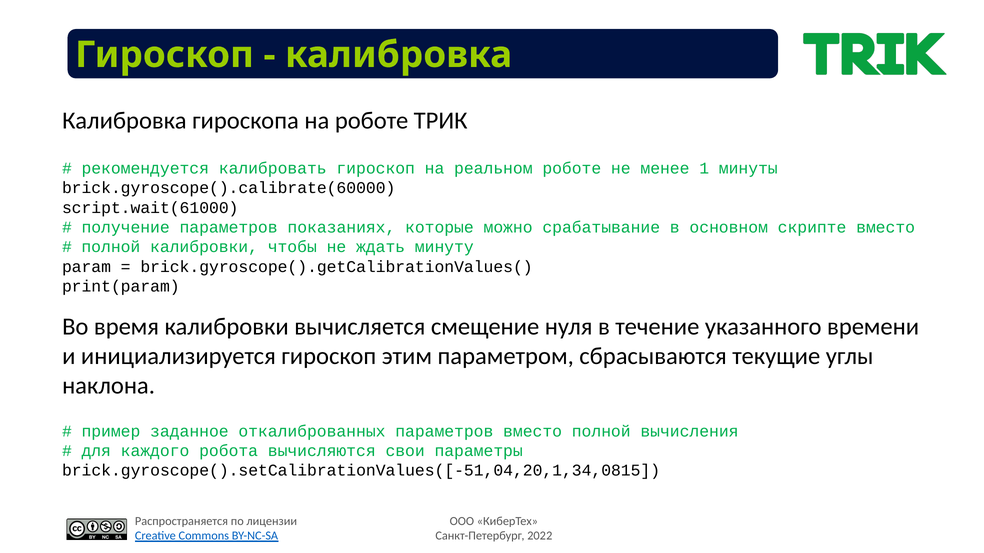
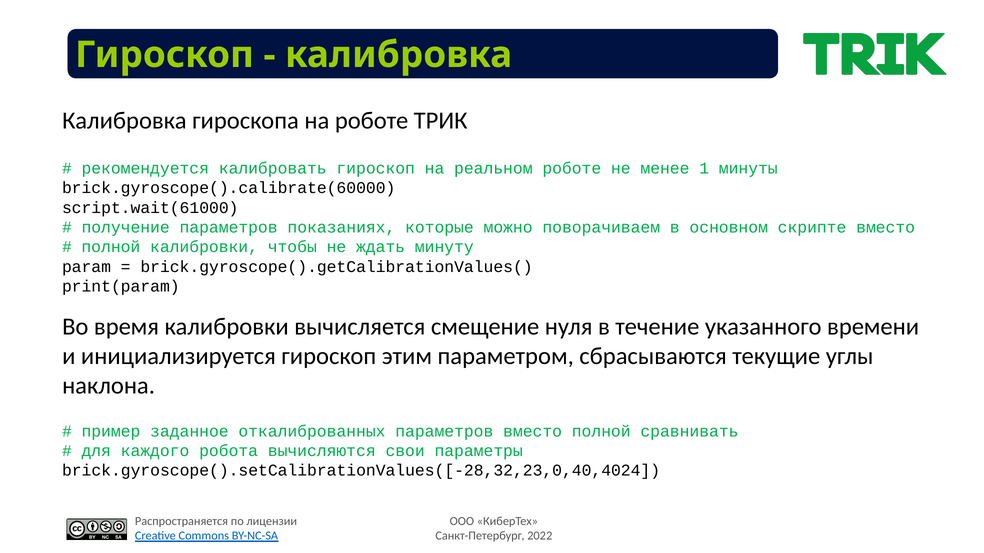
срабатывание: срабатывание -> поворачиваем
вычисления: вычисления -> сравнивать
brick.gyroscope().setCalibrationValues([-51,04,20,1,34,0815: brick.gyroscope().setCalibrationValues([-51,04,20,1,34,0815 -> brick.gyroscope().setCalibrationValues([-28,32,23,0,40,4024
